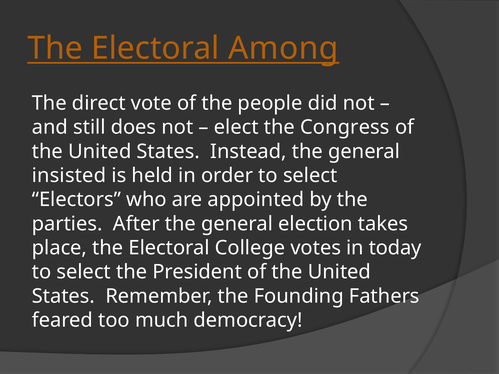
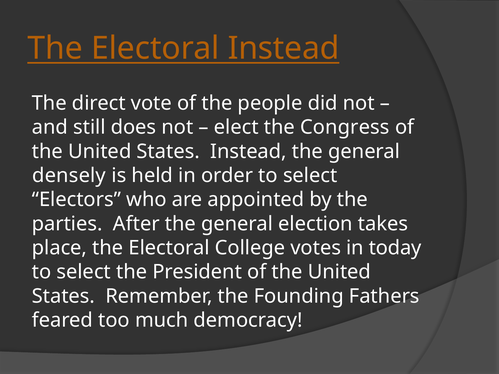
Electoral Among: Among -> Instead
insisted: insisted -> densely
